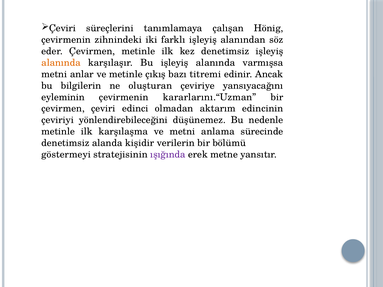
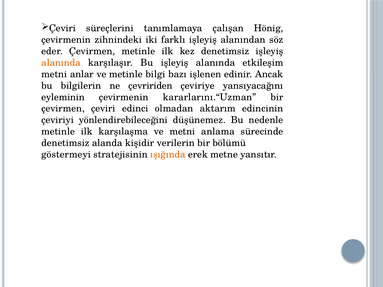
varmışsa: varmışsa -> etkileşim
çıkış: çıkış -> bilgi
titremi: titremi -> işlenen
oluşturan: oluşturan -> çevririden
ışığında colour: purple -> orange
